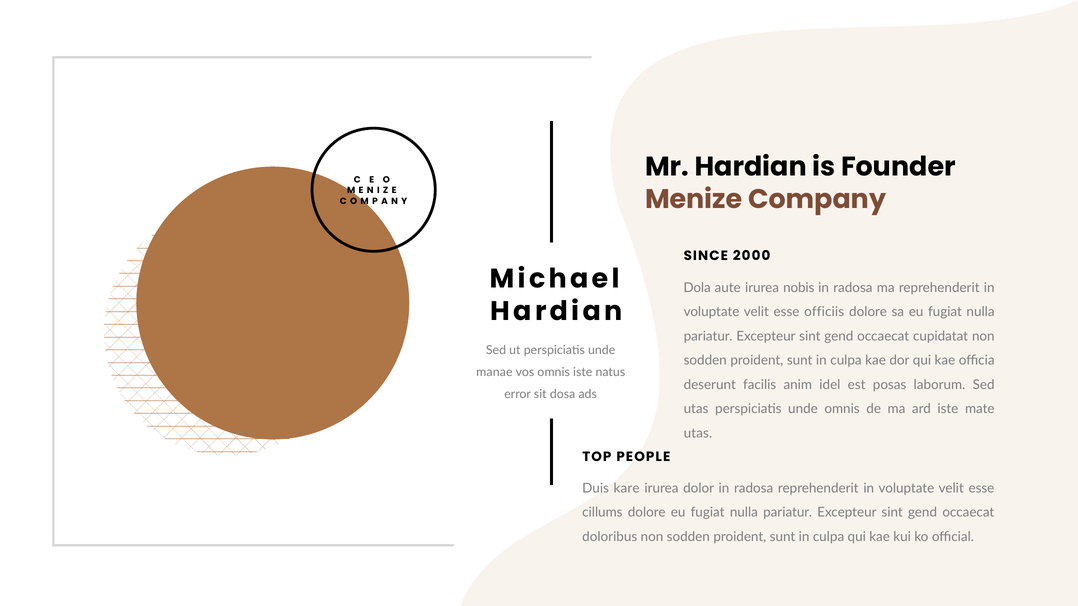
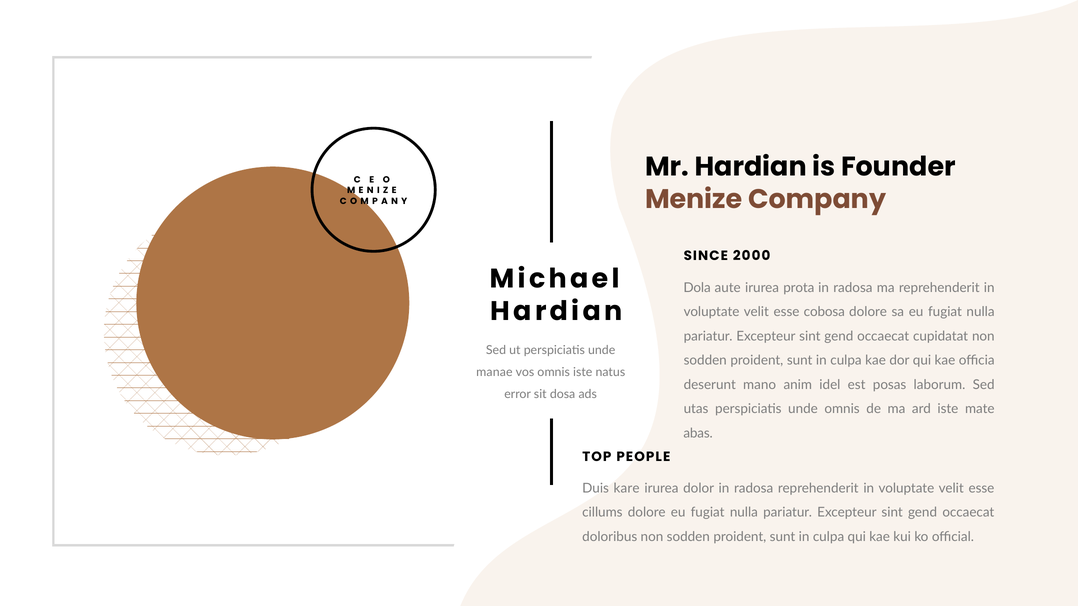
nobis: nobis -> prota
officiis: officiis -> cobosa
facilis: facilis -> mano
utas at (698, 433): utas -> abas
